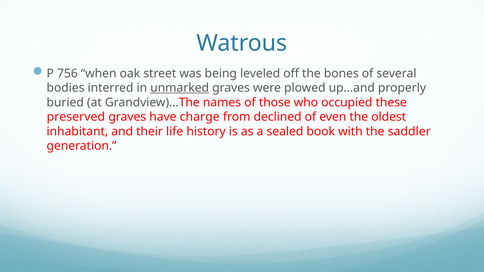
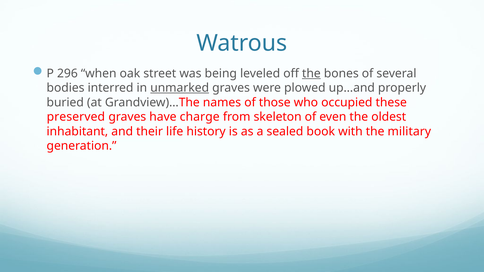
756: 756 -> 296
the at (311, 73) underline: none -> present
declined: declined -> skeleton
saddler: saddler -> military
